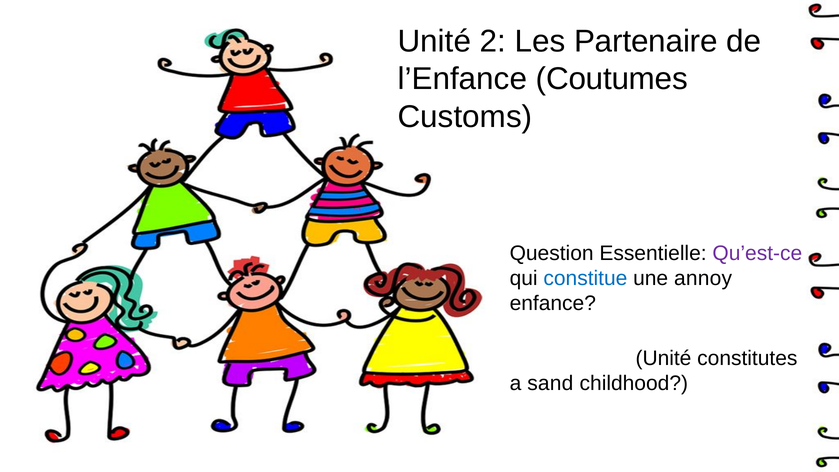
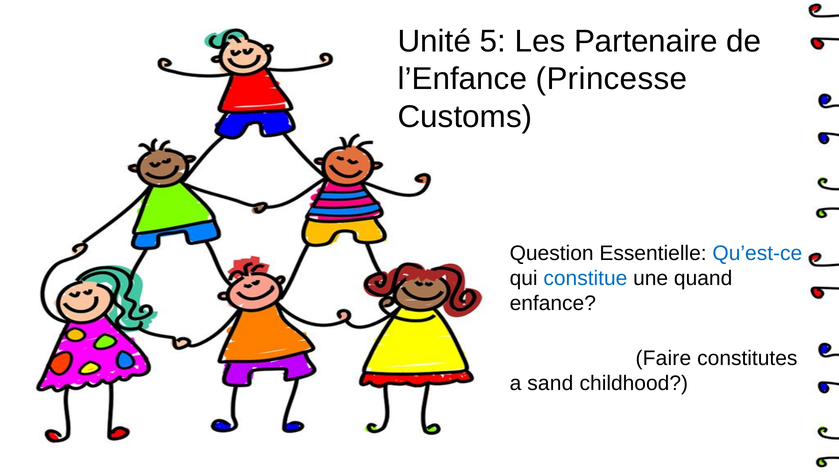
2: 2 -> 5
Coutumes: Coutumes -> Princesse
Qu’est-ce colour: purple -> blue
annoy: annoy -> quand
Unité at (663, 358): Unité -> Faire
